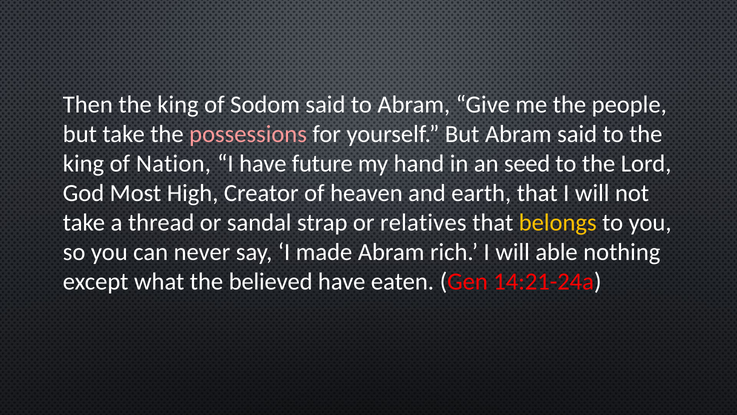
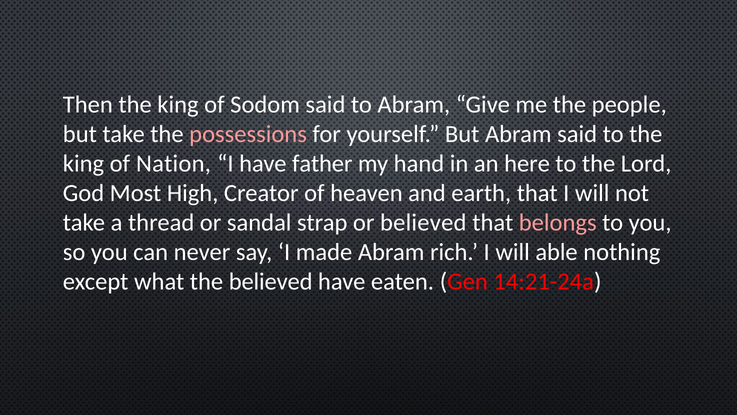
future: future -> father
seed: seed -> here
or relatives: relatives -> believed
belongs colour: yellow -> pink
